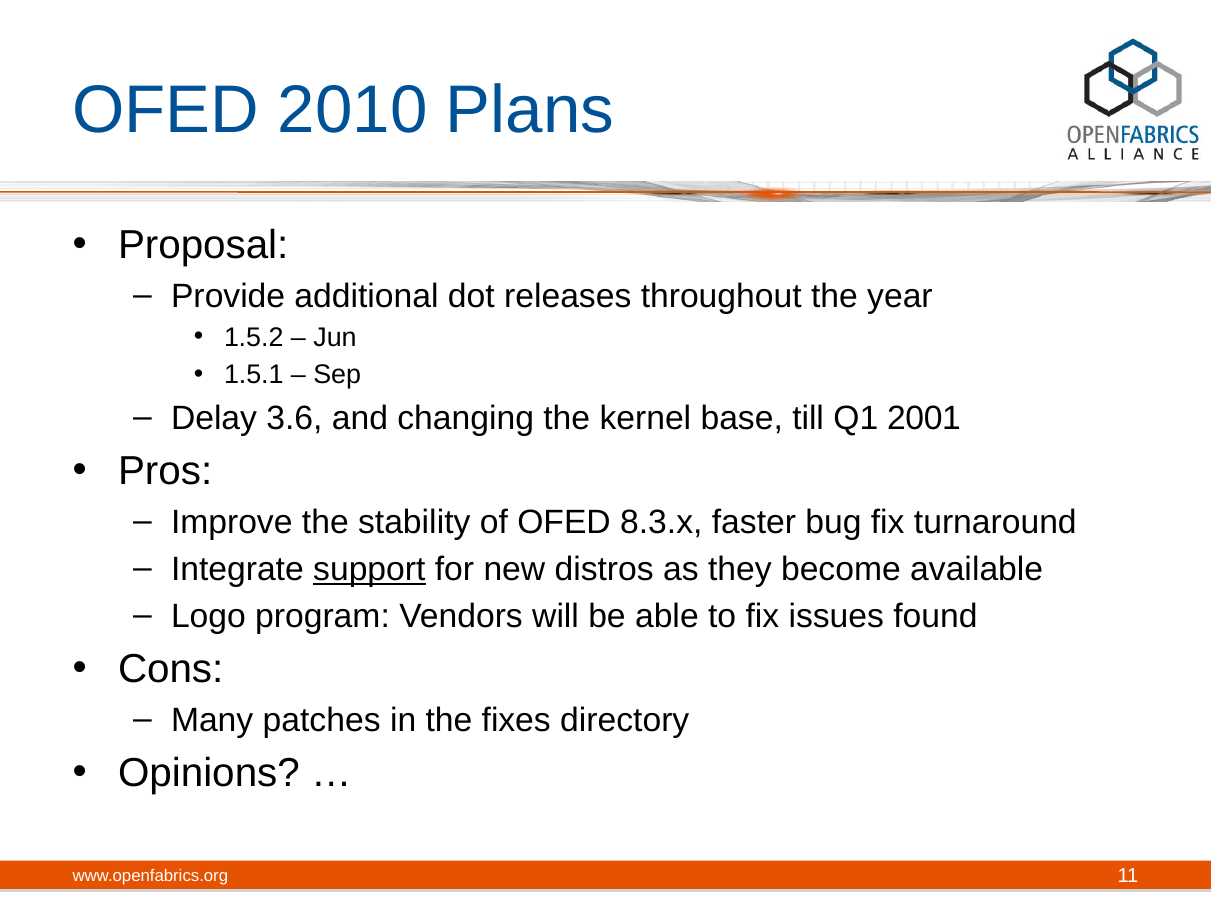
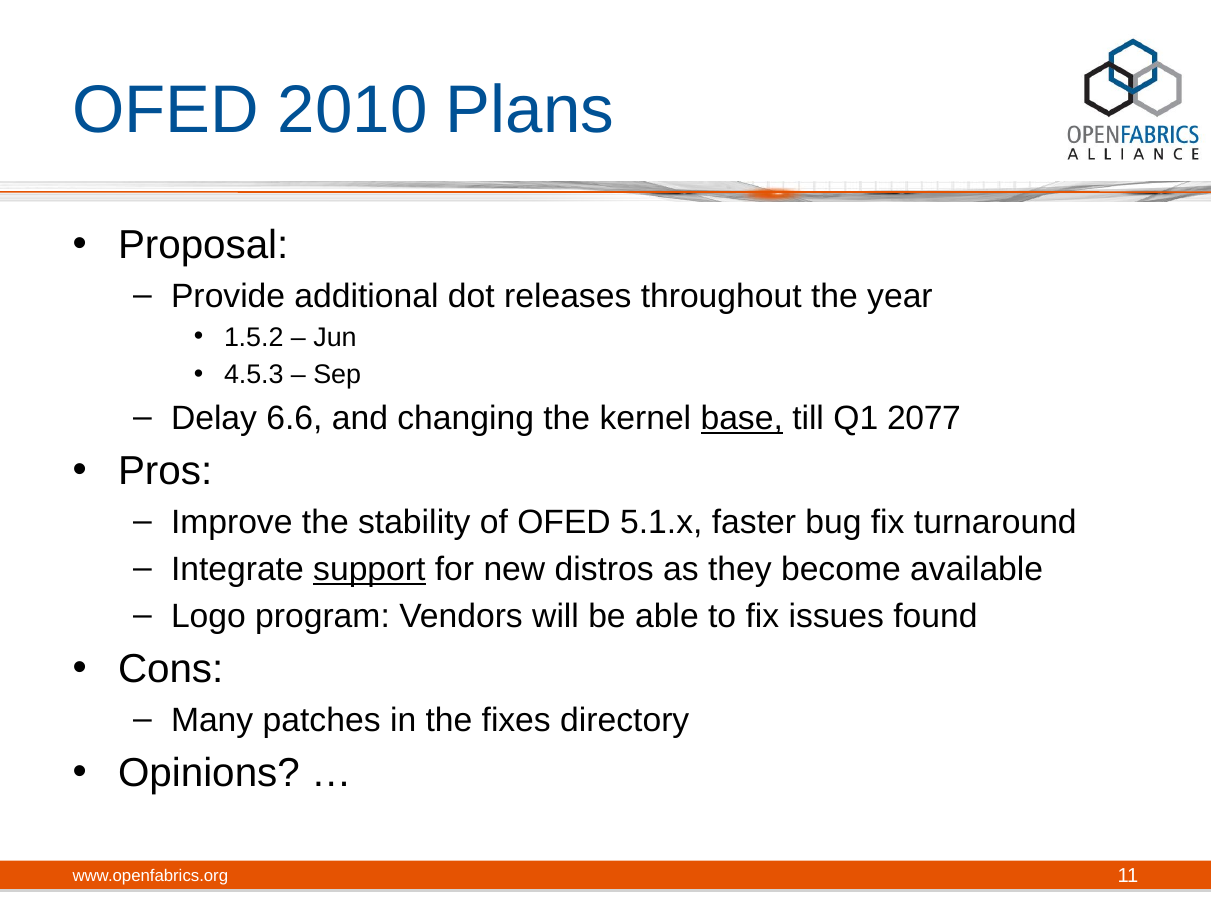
1.5.1: 1.5.1 -> 4.5.3
3.6: 3.6 -> 6.6
base underline: none -> present
2001: 2001 -> 2077
8.3.x: 8.3.x -> 5.1.x
